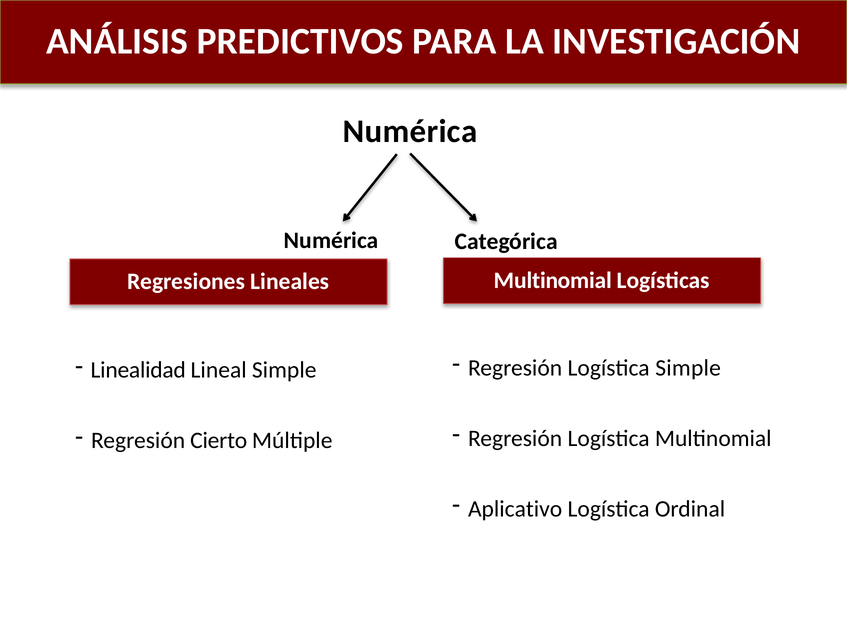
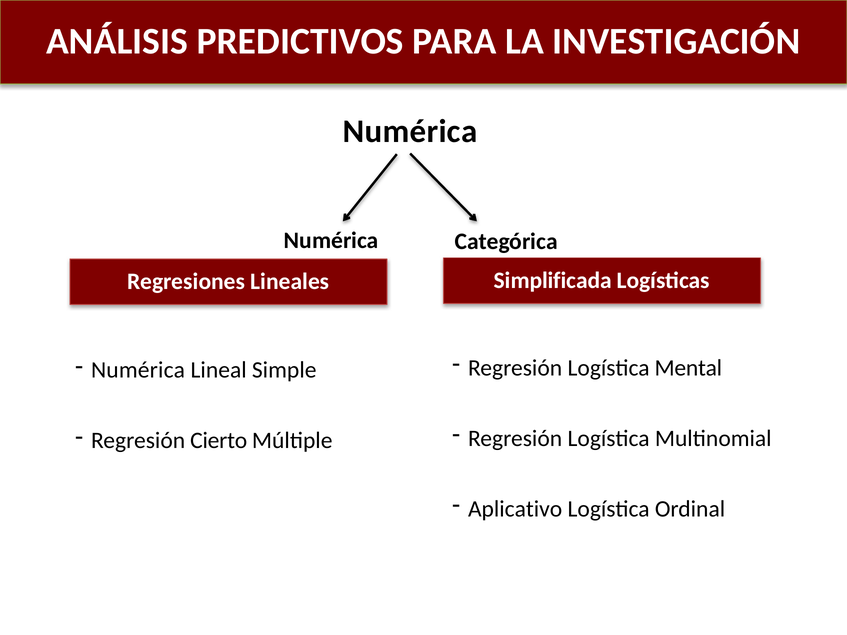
Multinomial at (553, 280): Multinomial -> Simplificada
Logística Simple: Simple -> Mental
Linealidad at (138, 370): Linealidad -> Numérica
